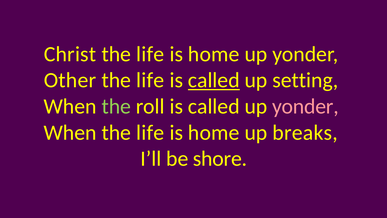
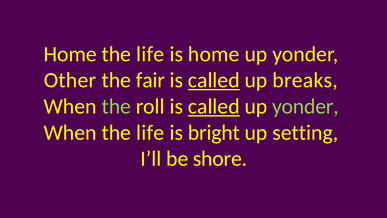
Christ at (70, 54): Christ -> Home
life at (150, 80): life -> fair
setting: setting -> breaks
called at (214, 106) underline: none -> present
yonder at (305, 106) colour: pink -> light green
home at (214, 132): home -> bright
breaks: breaks -> setting
